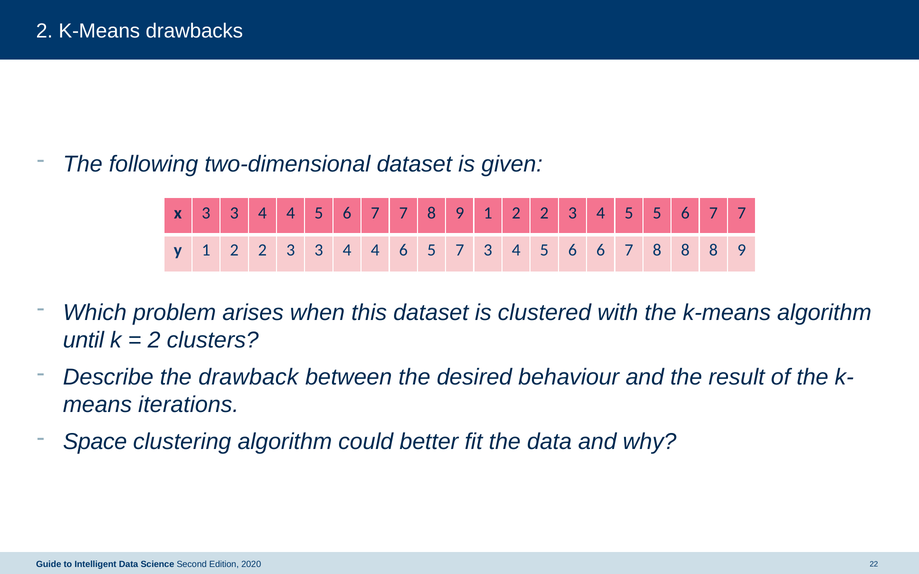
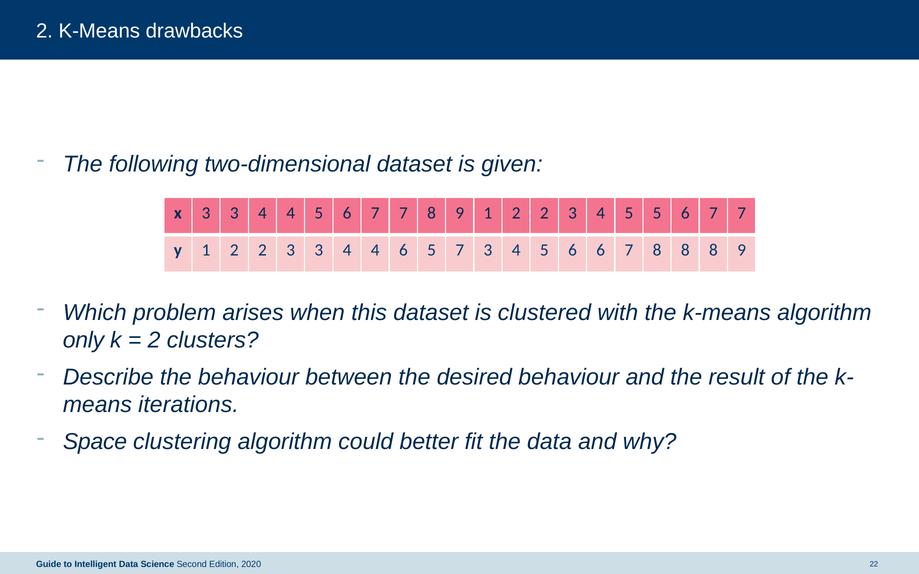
until: until -> only
the drawback: drawback -> behaviour
